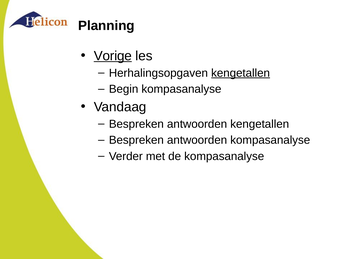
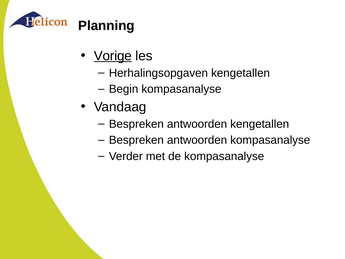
kengetallen at (241, 73) underline: present -> none
